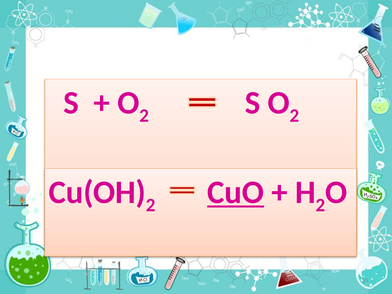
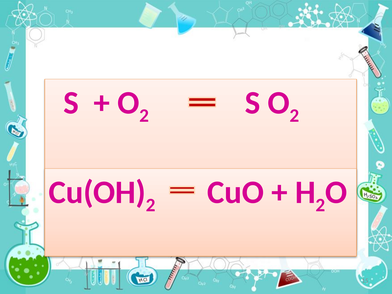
CuO underline: present -> none
